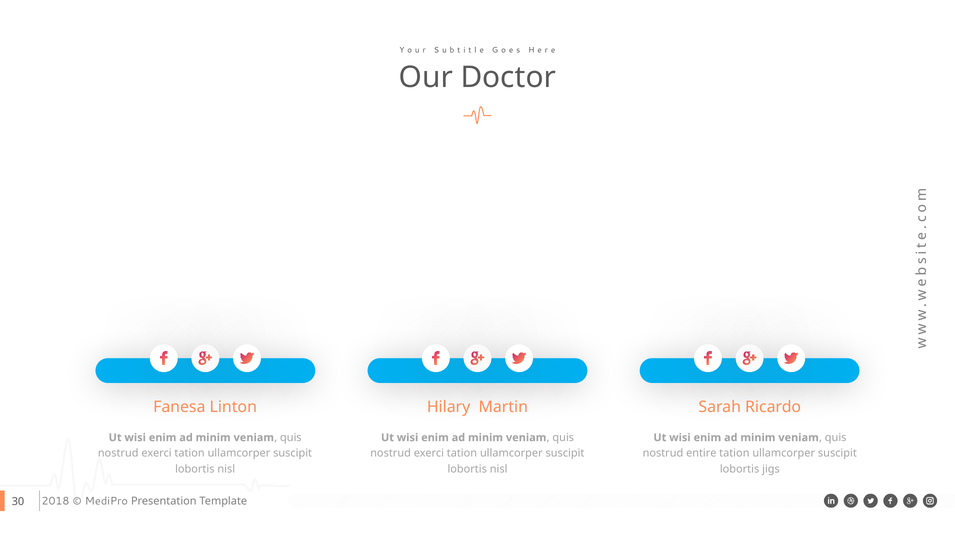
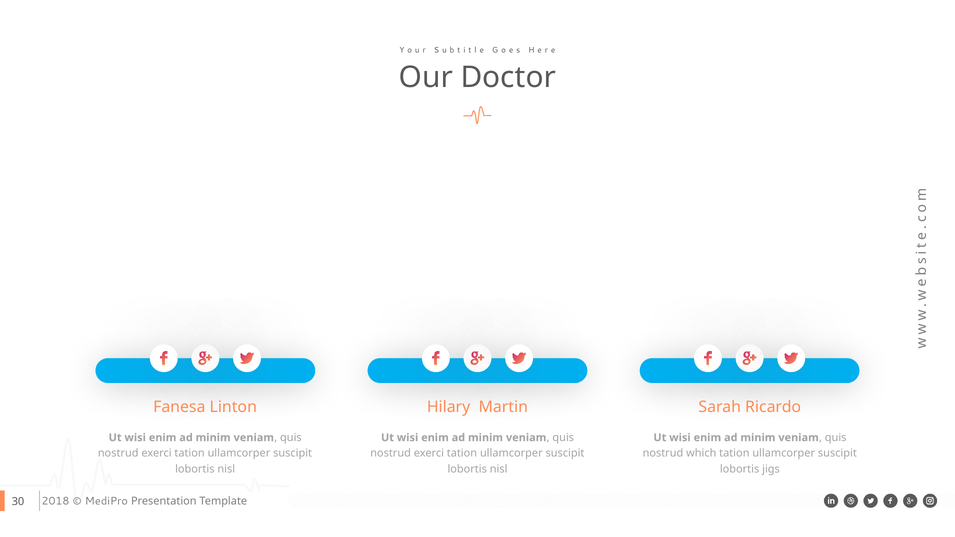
entire: entire -> which
